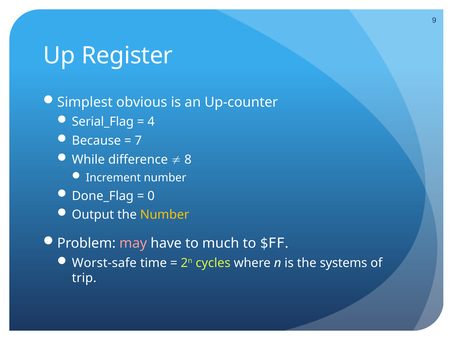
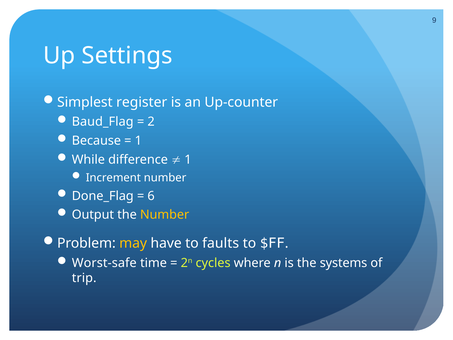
Register: Register -> Settings
obvious: obvious -> register
Serial_Flag: Serial_Flag -> Baud_Flag
4: 4 -> 2
7 at (138, 141): 7 -> 1
8 at (188, 159): 8 -> 1
0: 0 -> 6
may colour: pink -> yellow
much: much -> faults
